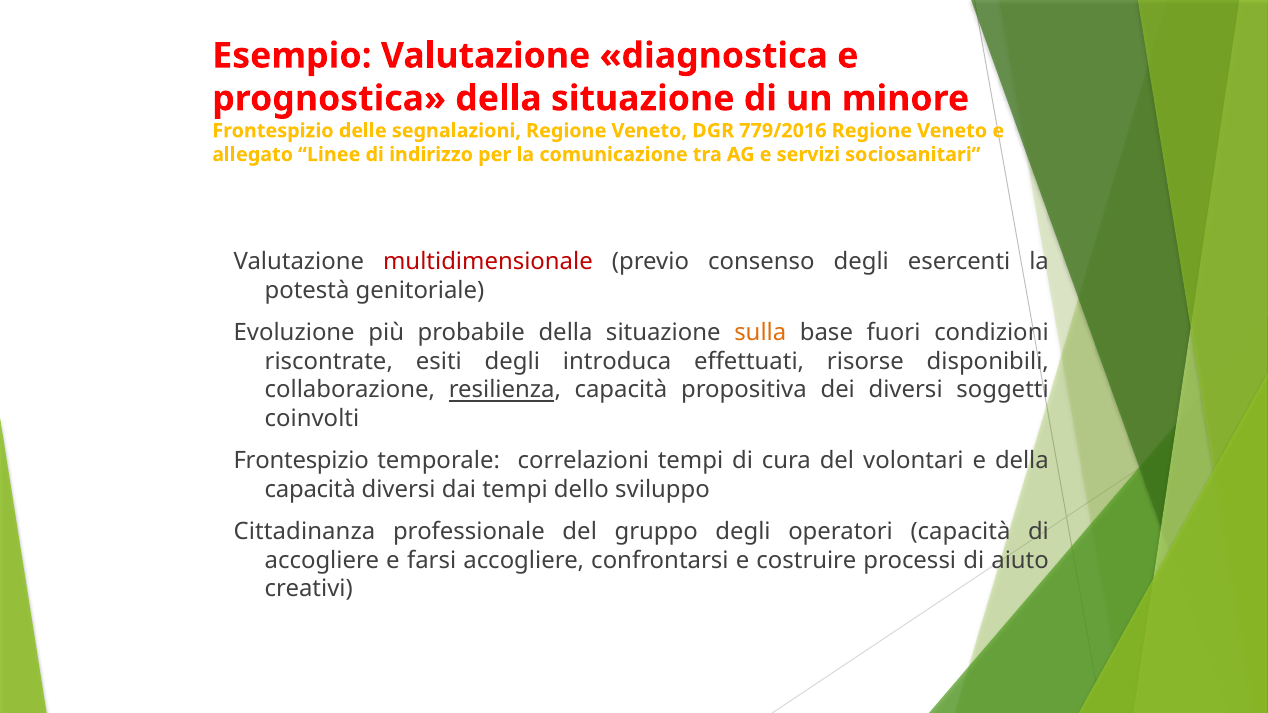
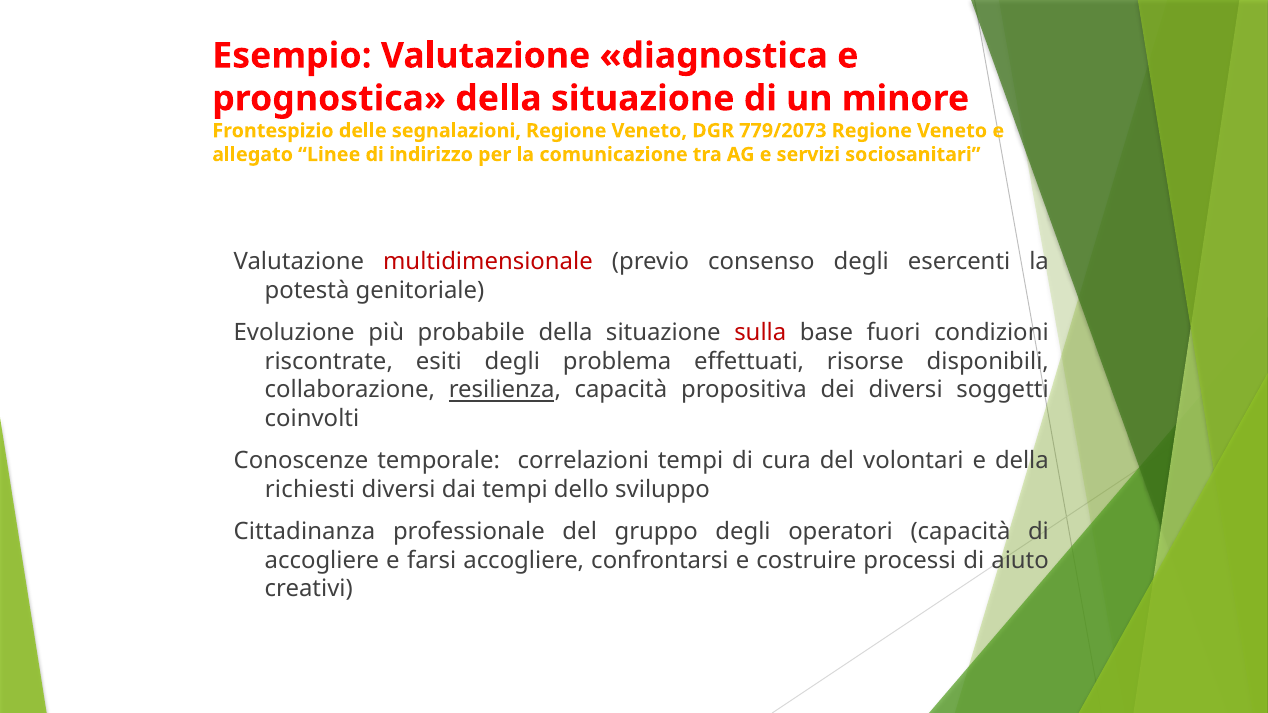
779/2016: 779/2016 -> 779/2073
sulla colour: orange -> red
introduca: introduca -> problema
Frontespizio at (301, 461): Frontespizio -> Conoscenze
capacità at (310, 490): capacità -> richiesti
